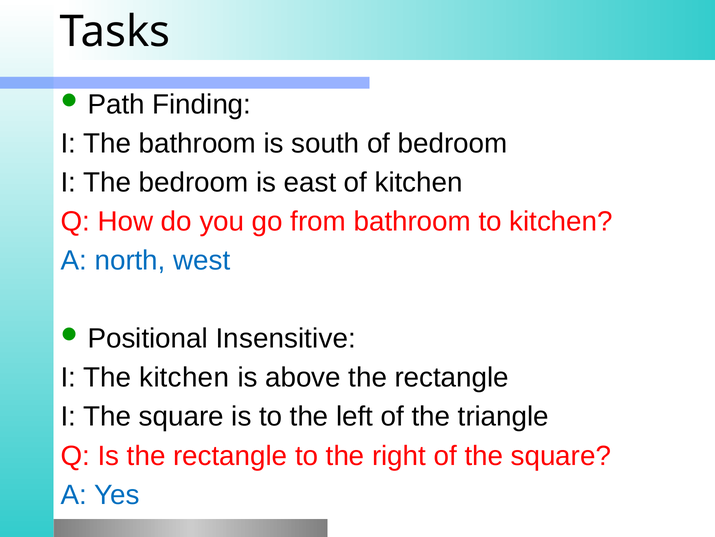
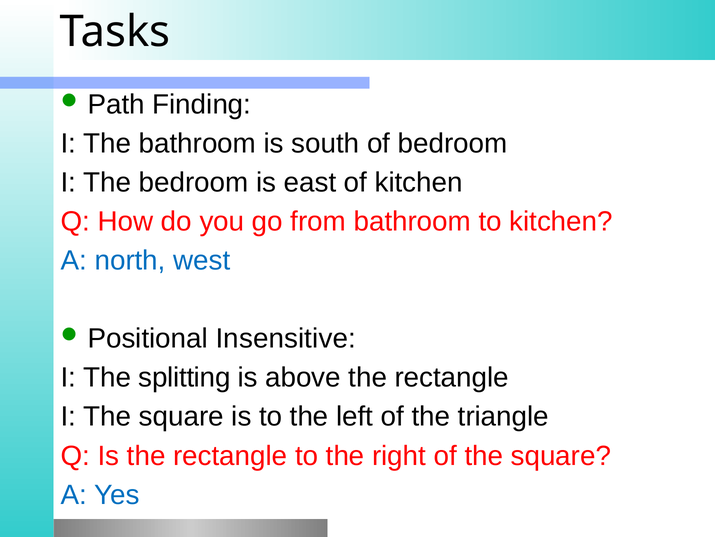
The kitchen: kitchen -> splitting
